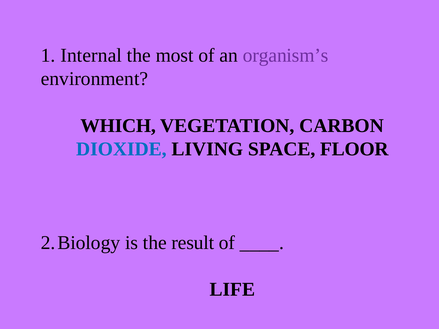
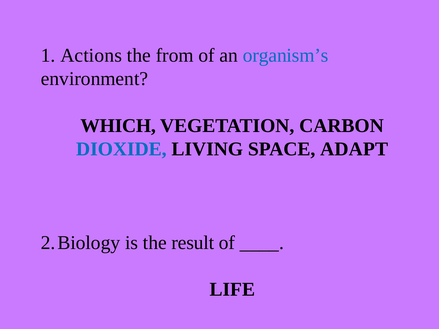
Internal: Internal -> Actions
most: most -> from
organism’s colour: purple -> blue
FLOOR: FLOOR -> ADAPT
